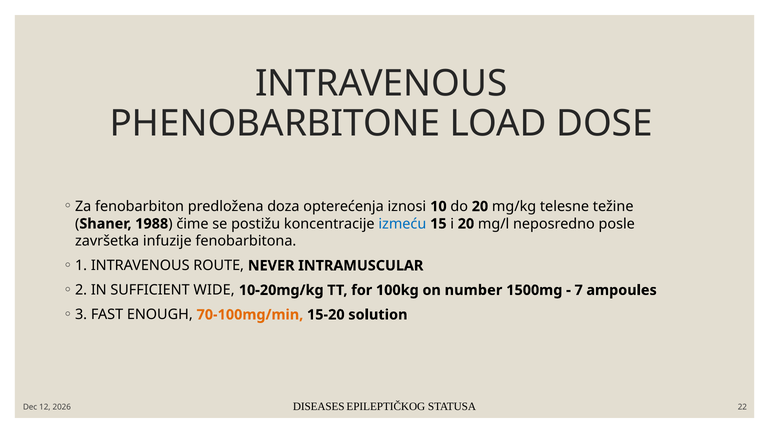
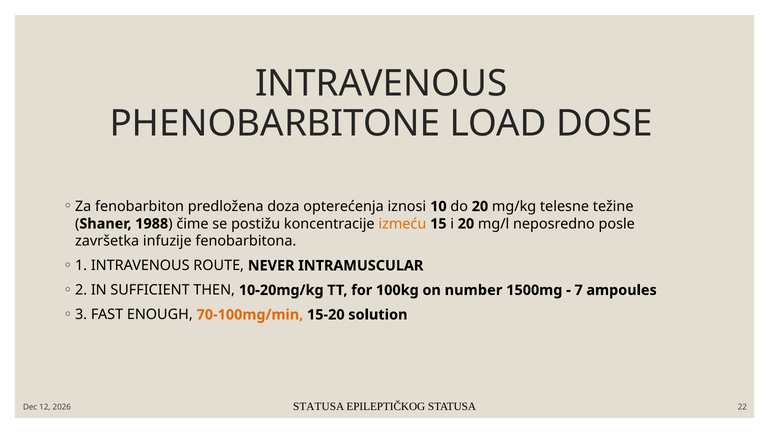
izmeću colour: blue -> orange
WIDE: WIDE -> THEN
DISEASES at (319, 406): DISEASES -> STATUSA
